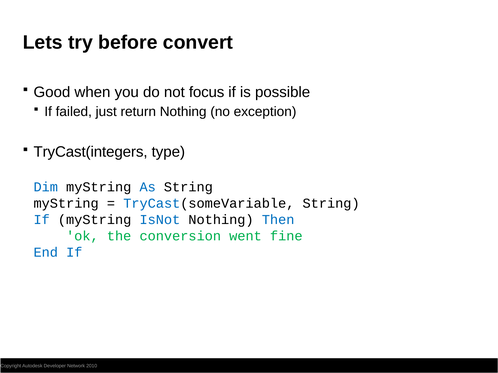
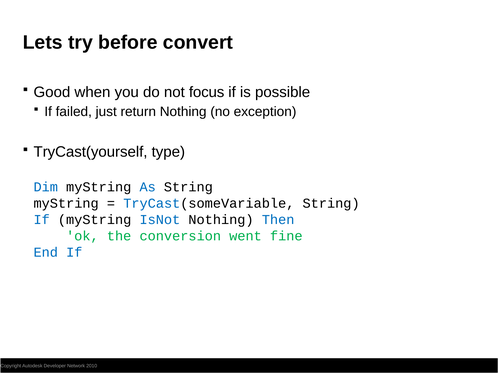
TryCast(integers: TryCast(integers -> TryCast(yourself
